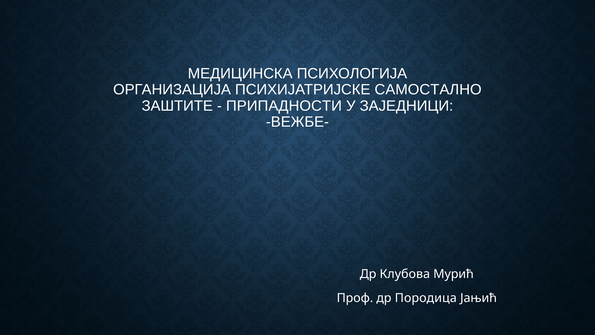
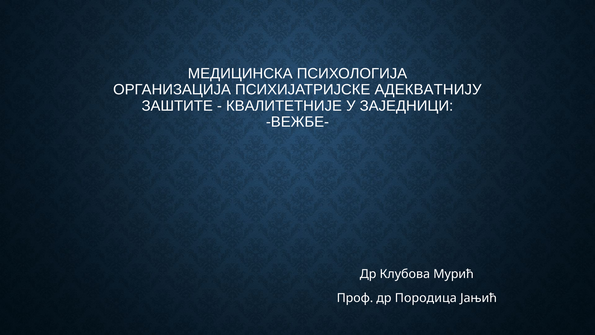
САМОСТАЛНО: САМОСТАЛНО -> АДЕКВАТНИЈУ
ПРИПАДНОСТИ: ПРИПАДНОСТИ -> КВАЛИТЕТНИЈЕ
